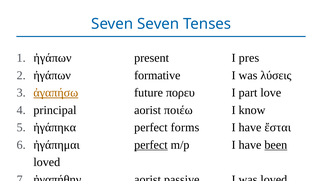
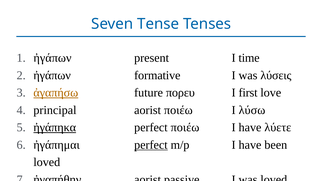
Seven Seven: Seven -> Tense
pres: pres -> time
part: part -> first
know: know -> λύσω
ἠγάπηκα underline: none -> present
perfect forms: forms -> ποιέω
ἔσται: ἔσται -> λύετε
been underline: present -> none
